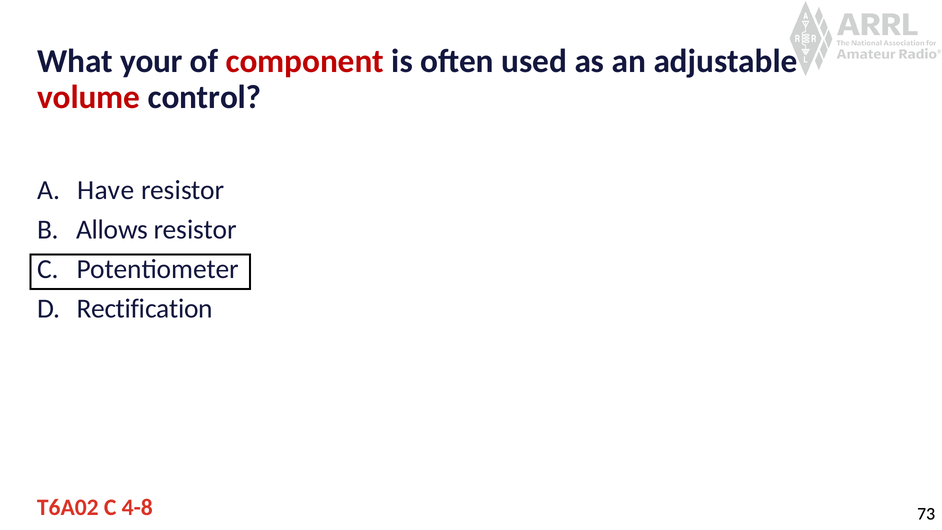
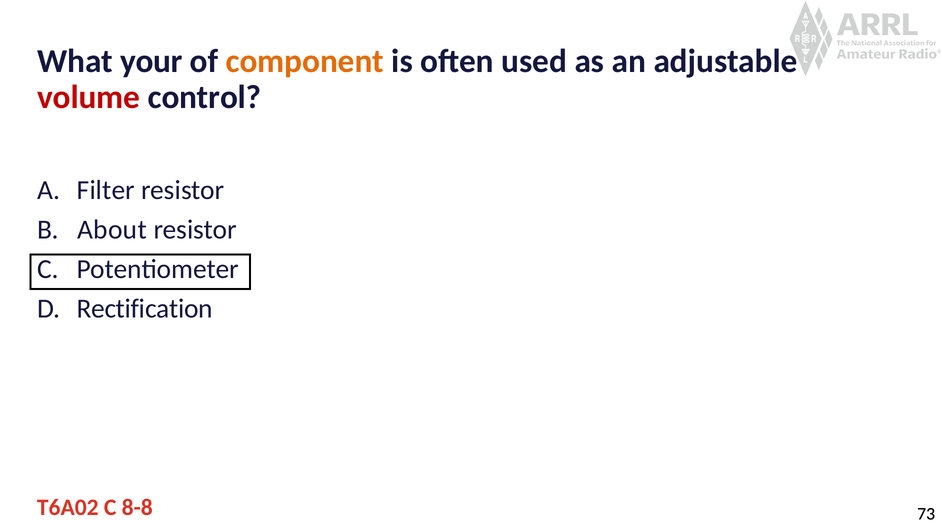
component colour: red -> orange
Have: Have -> Filter
Allows: Allows -> About
4-8: 4-8 -> 8-8
